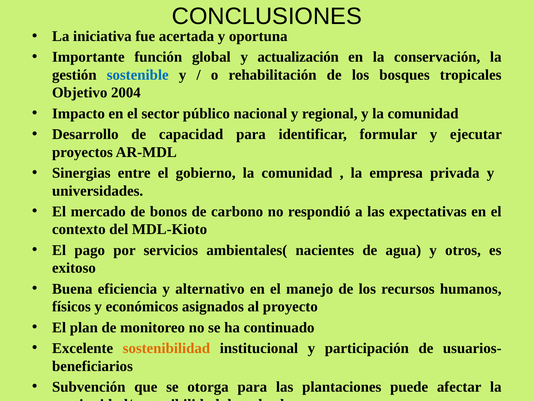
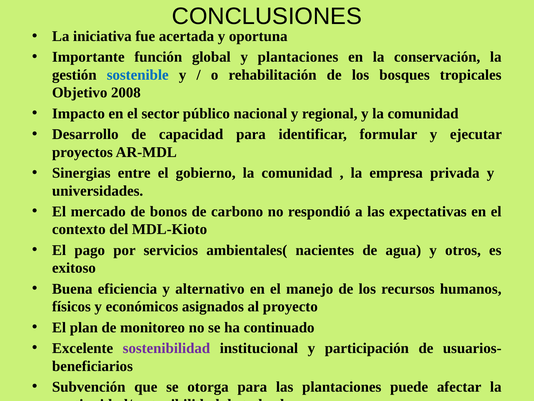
y actualización: actualización -> plantaciones
2004: 2004 -> 2008
sostenibilidad colour: orange -> purple
